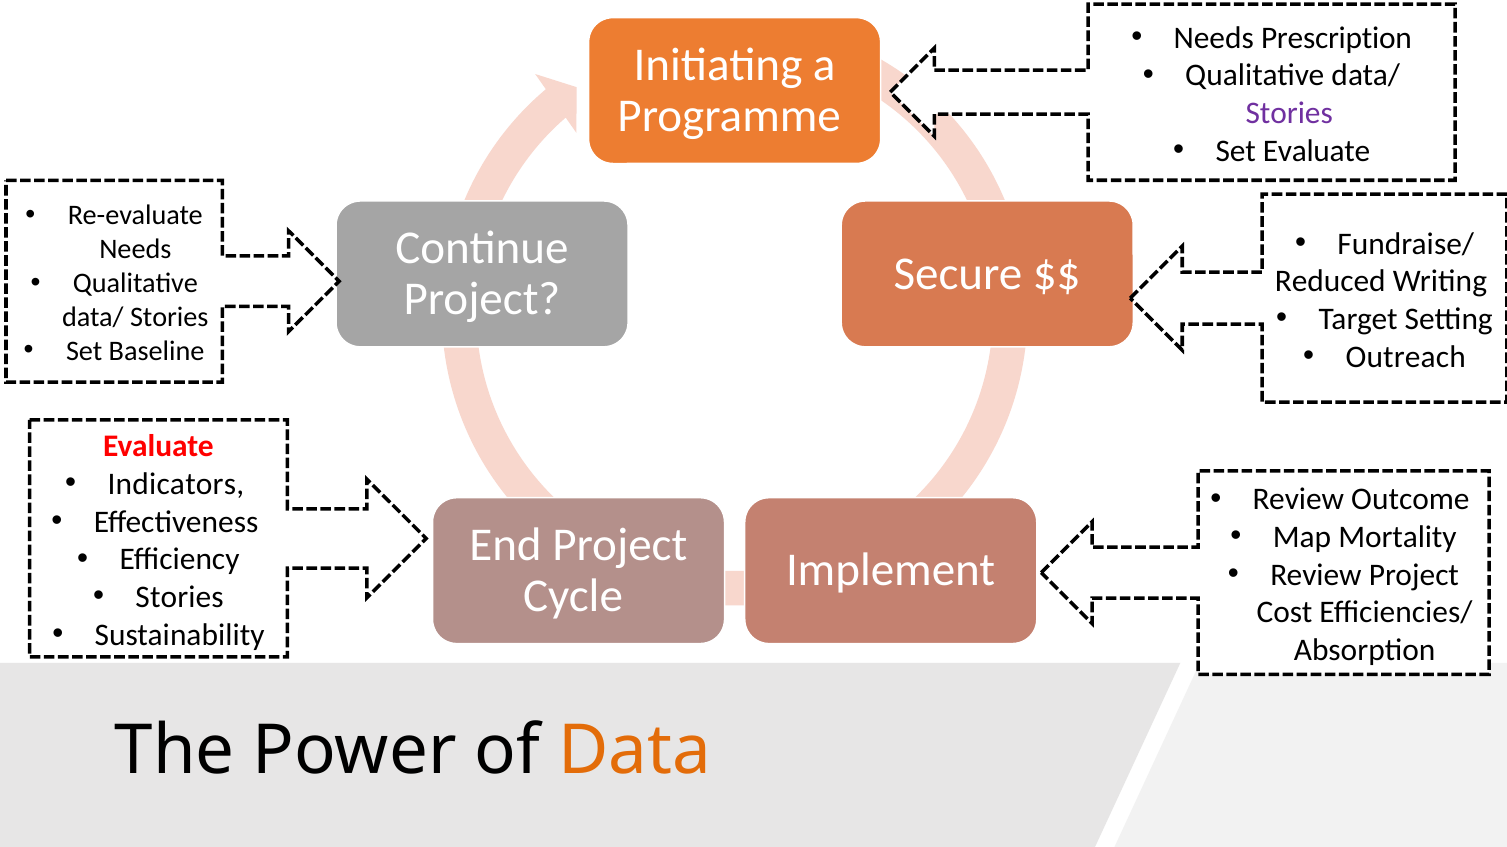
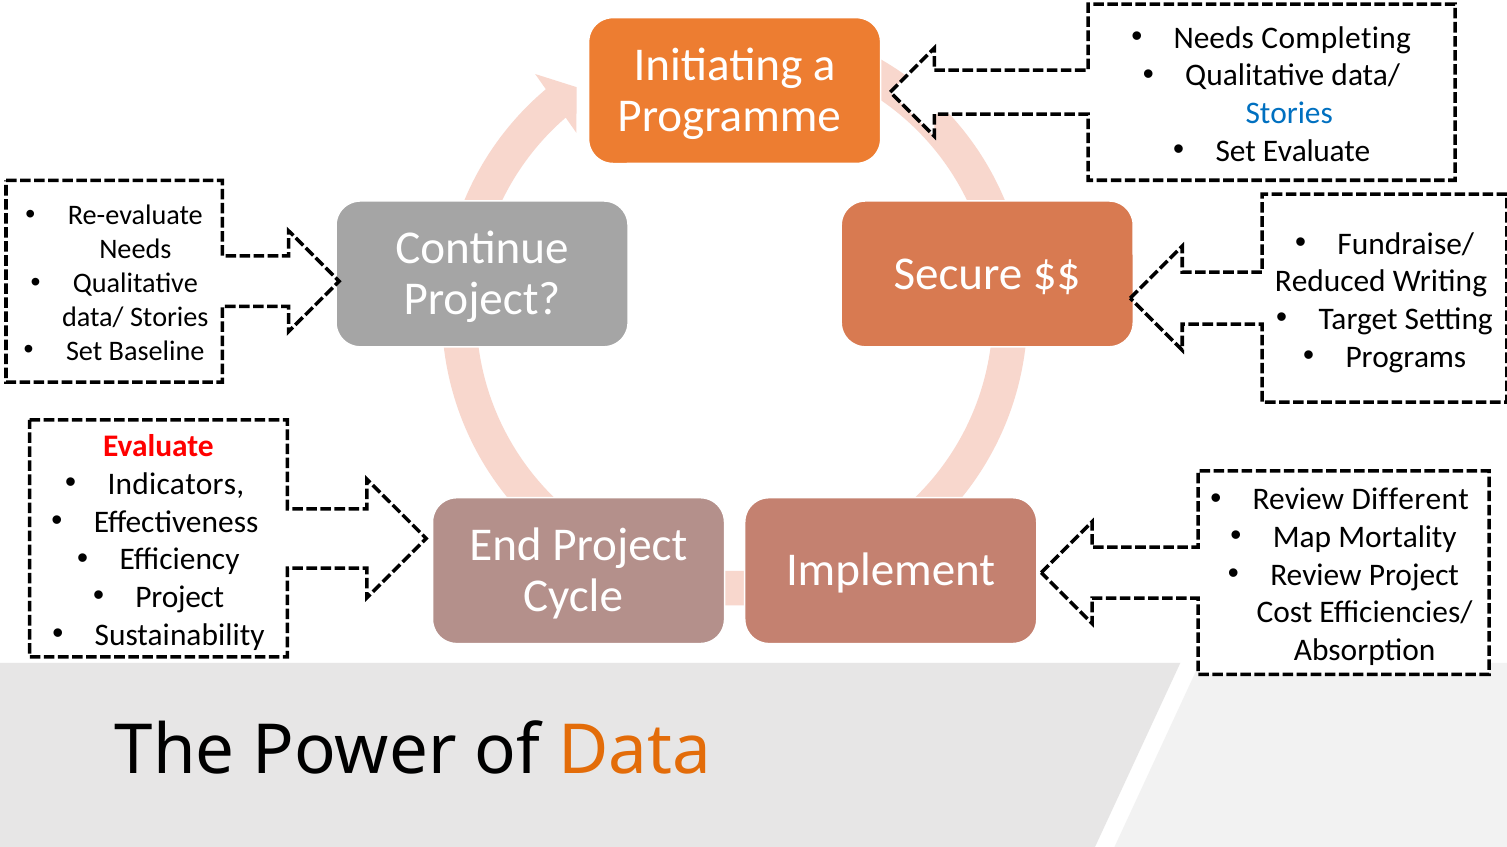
Prescription: Prescription -> Completing
Stories at (1289, 113) colour: purple -> blue
Outreach: Outreach -> Programs
Outcome: Outcome -> Different
Stories at (180, 598): Stories -> Project
